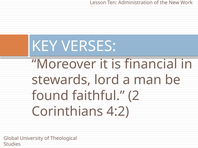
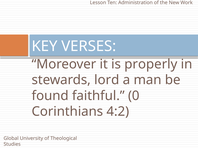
financial: financial -> properly
2: 2 -> 0
